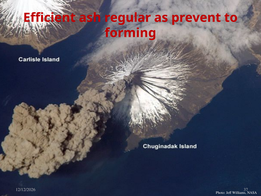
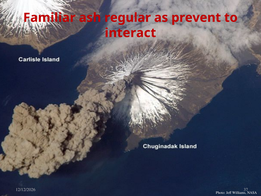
Efficient: Efficient -> Familiar
forming: forming -> interact
